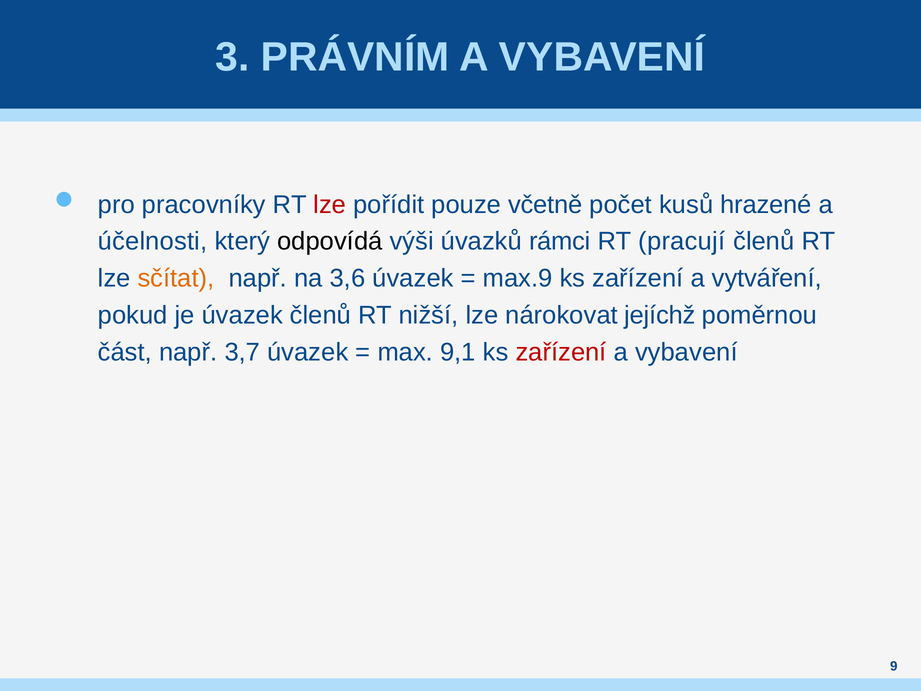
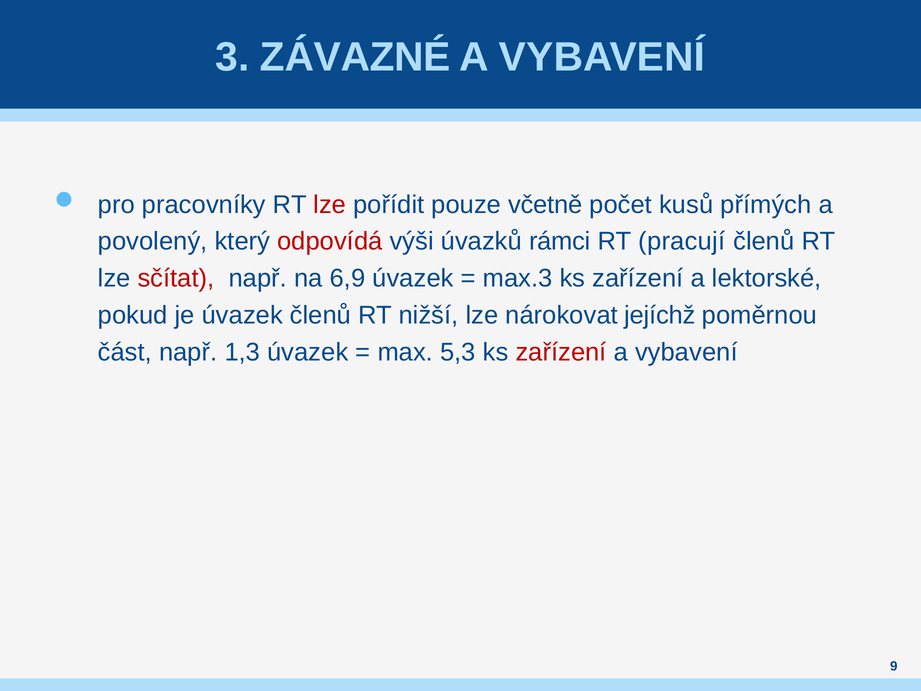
PRÁVNÍM: PRÁVNÍM -> ZÁVAZNÉ
hrazené: hrazené -> přímých
účelnosti: účelnosti -> povolený
odpovídá colour: black -> red
sčítat colour: orange -> red
3,6: 3,6 -> 6,9
max.9: max.9 -> max.3
vytváření: vytváření -> lektorské
3,7: 3,7 -> 1,3
9,1: 9,1 -> 5,3
